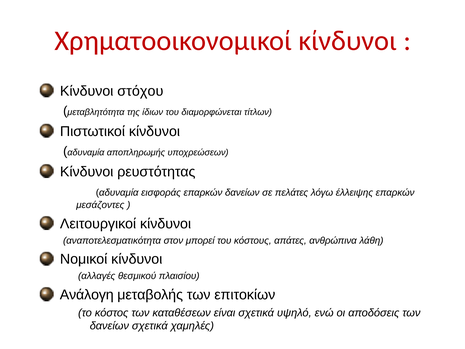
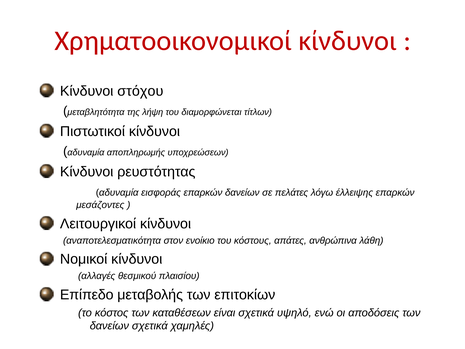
ίδιων: ίδιων -> λήψη
μπορεί: μπορεί -> ενοίκιο
Ανάλογη: Ανάλογη -> Επίπεδο
